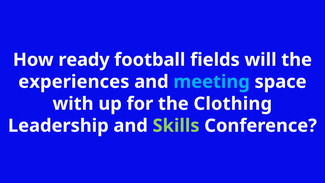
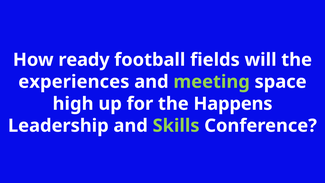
meeting colour: light blue -> light green
with: with -> high
Clothing: Clothing -> Happens
